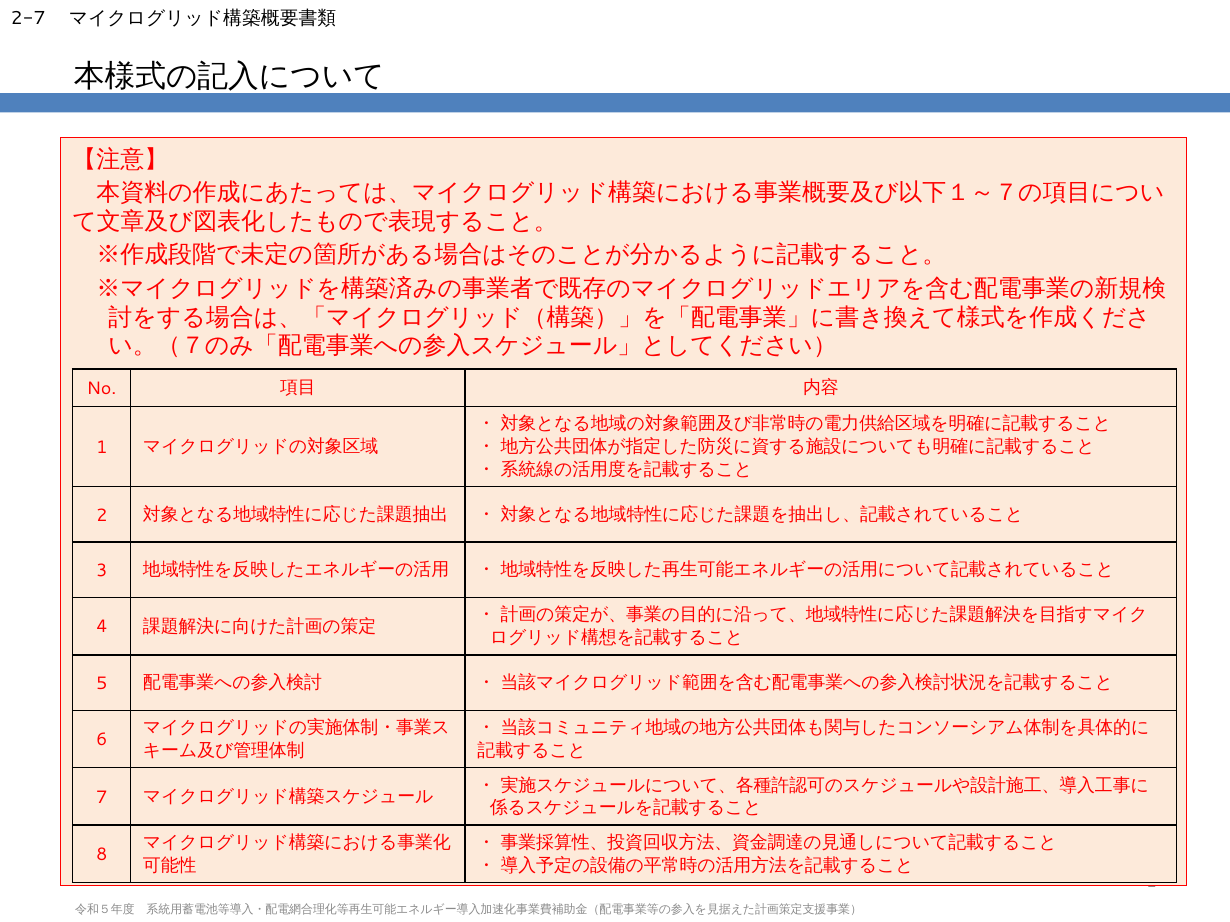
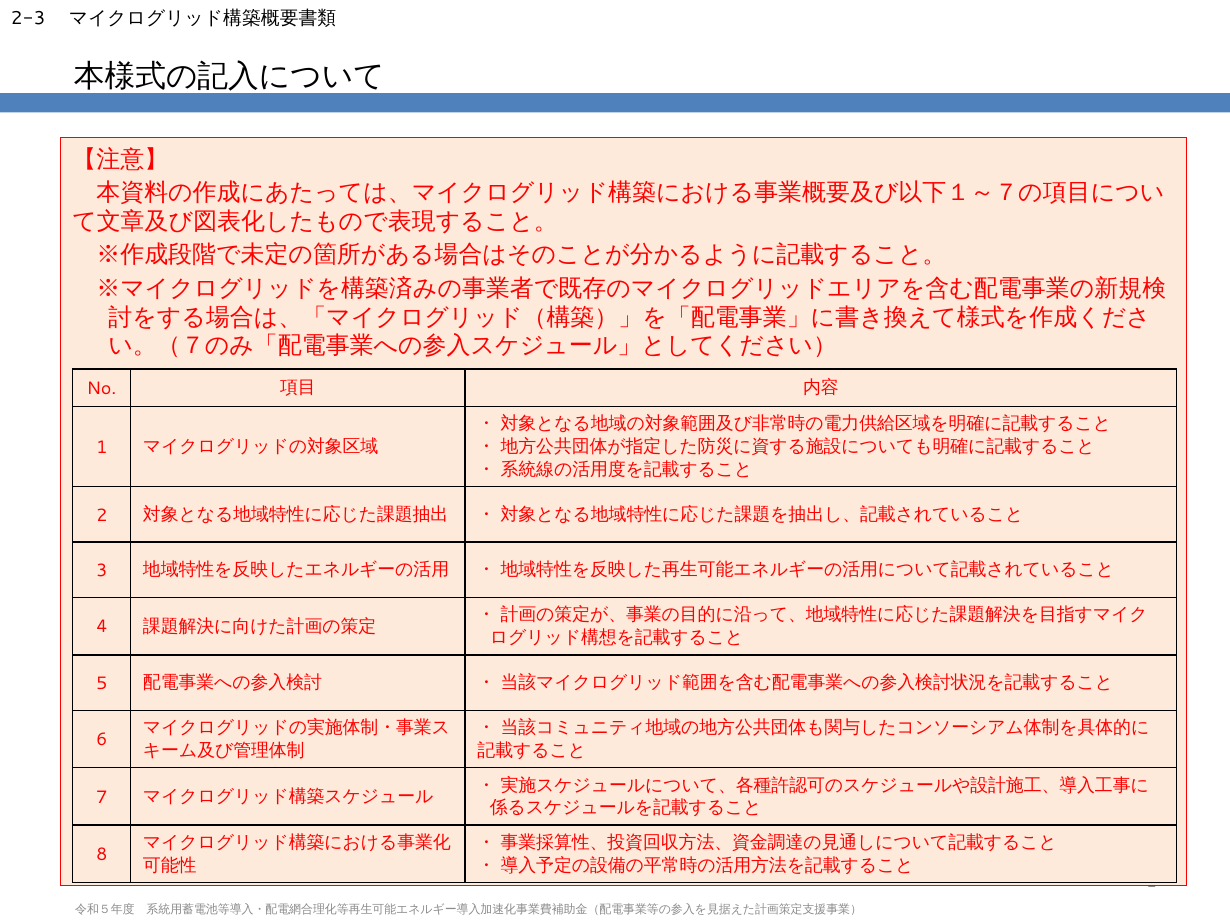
2-7: 2-7 -> 2-3
